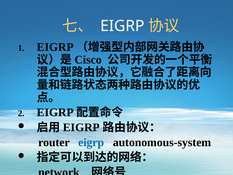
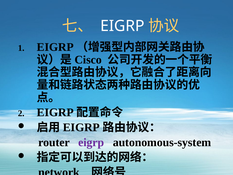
eigrp at (91, 142) colour: blue -> purple
